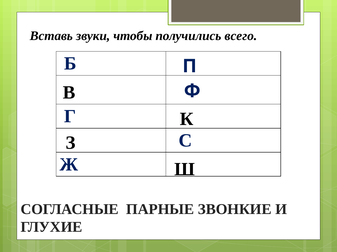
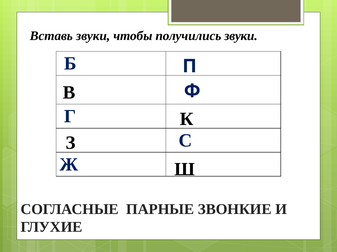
получились всего: всего -> звуки
